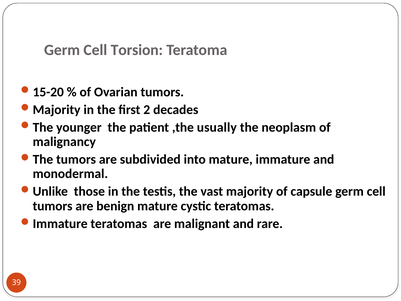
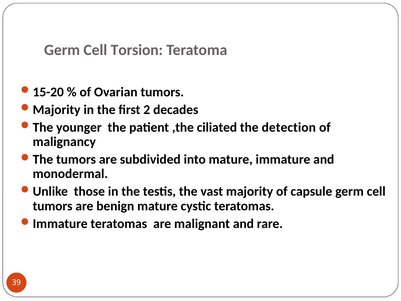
usually: usually -> ciliated
neoplasm: neoplasm -> detection
